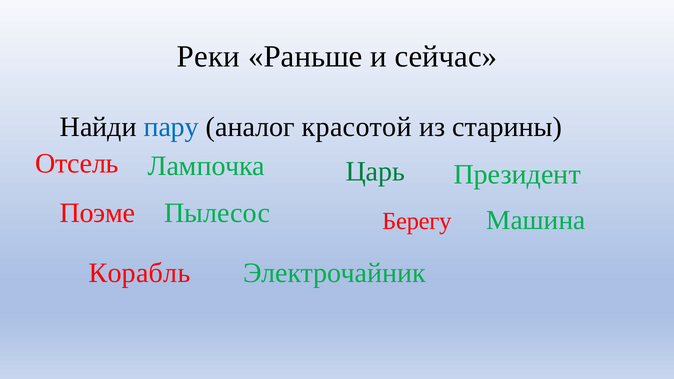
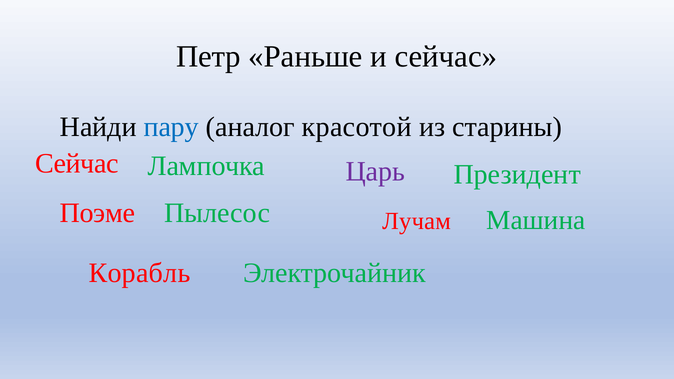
Реки: Реки -> Петр
Отсель at (77, 164): Отсель -> Сейчас
Царь colour: green -> purple
Берегу: Берегу -> Лучам
